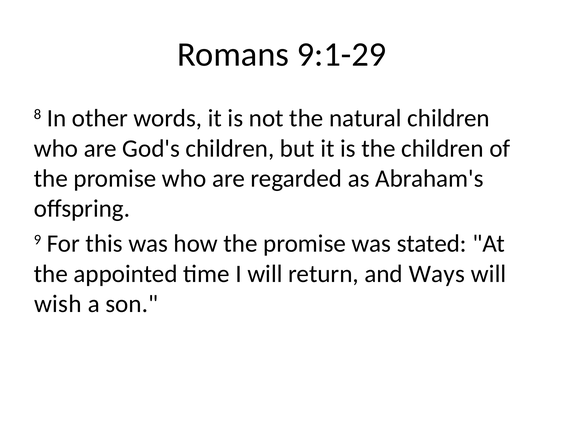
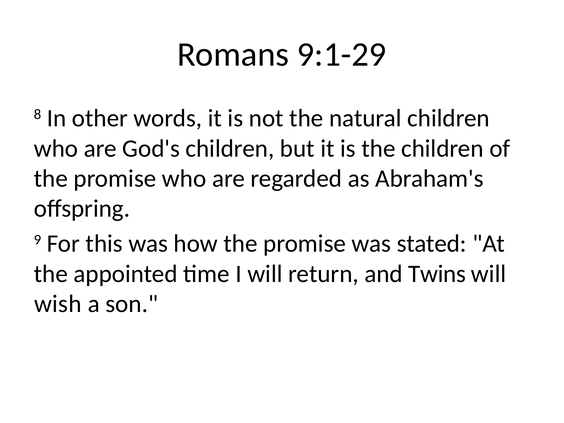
Ways: Ways -> Twins
